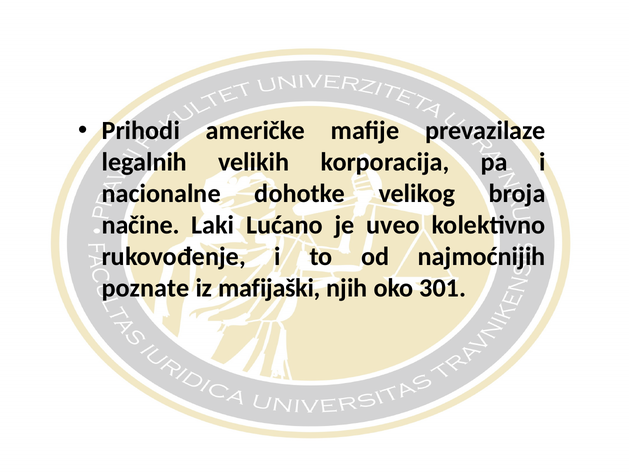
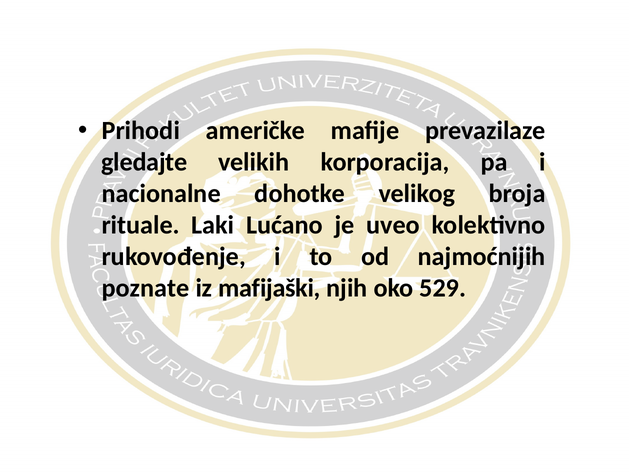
legalnih: legalnih -> gledajte
načine: načine -> rituale
301: 301 -> 529
